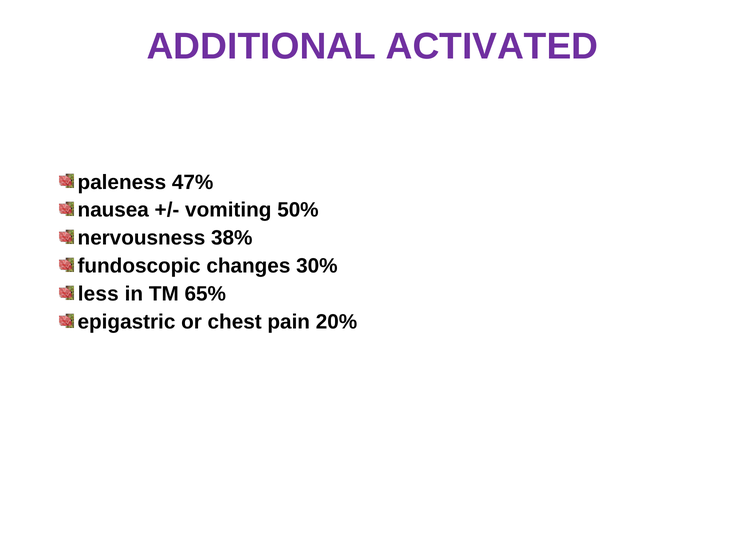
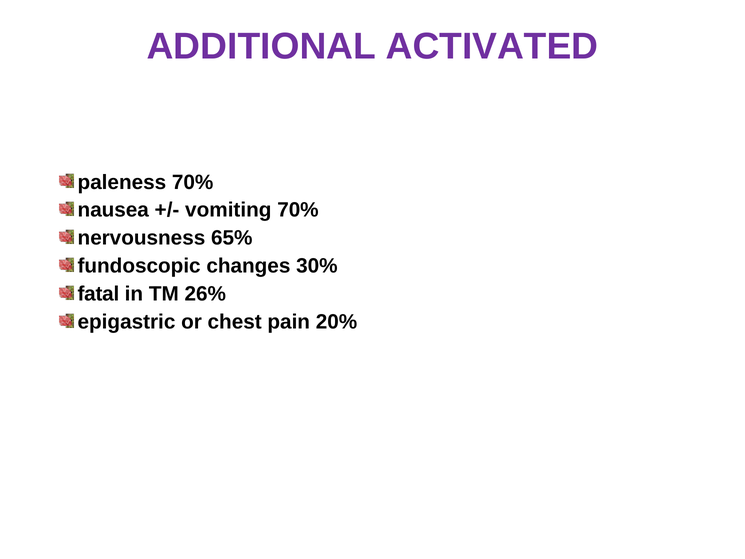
paleness 47%: 47% -> 70%
vomiting 50%: 50% -> 70%
38%: 38% -> 65%
less: less -> fatal
65%: 65% -> 26%
